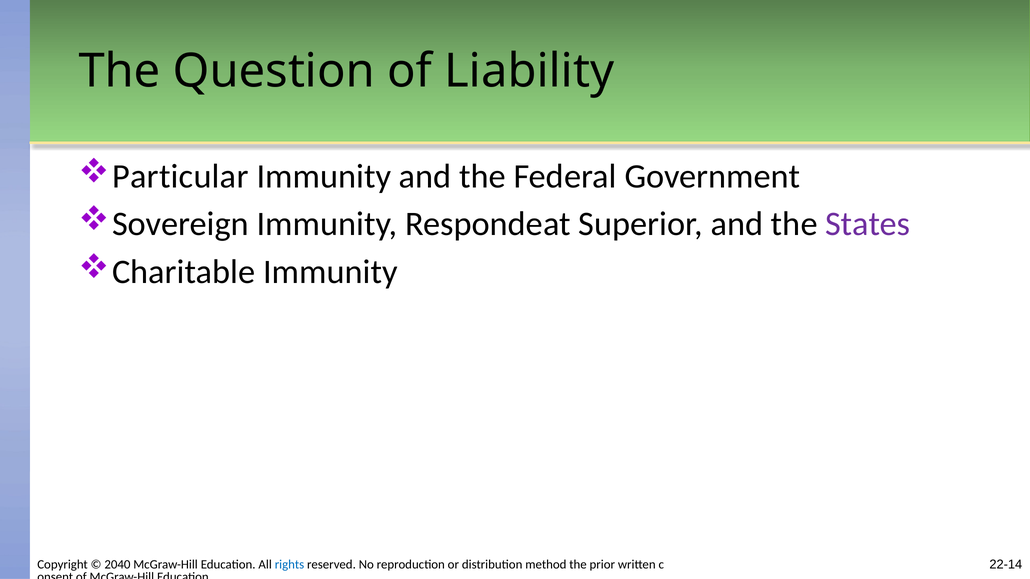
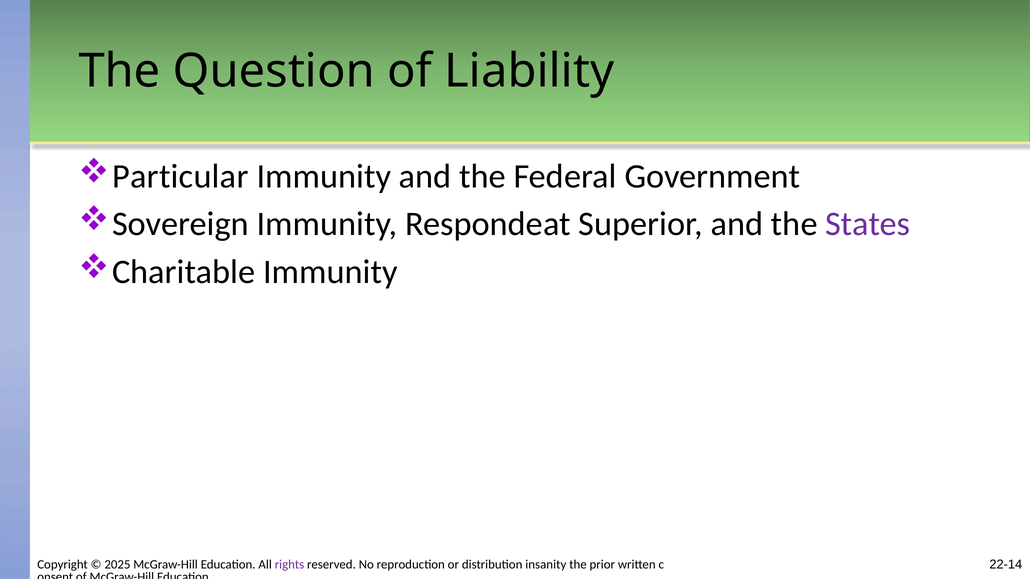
2040: 2040 -> 2025
rights colour: blue -> purple
method: method -> insanity
